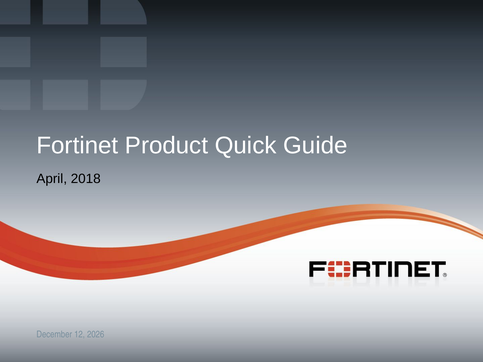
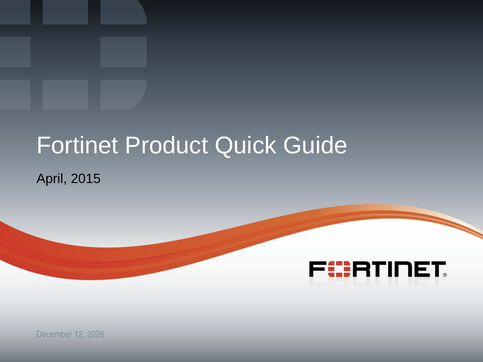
2018: 2018 -> 2015
